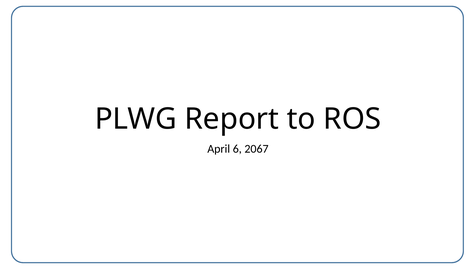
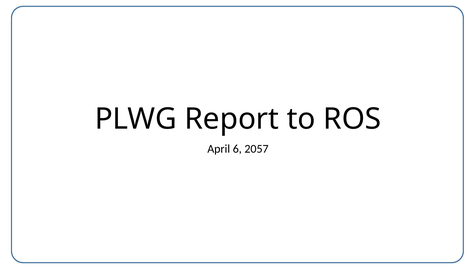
2067: 2067 -> 2057
